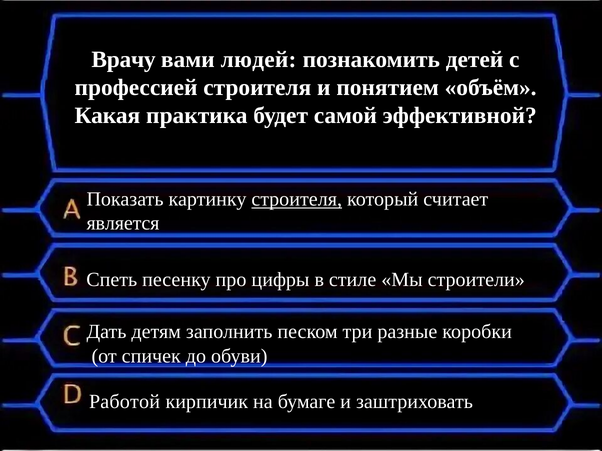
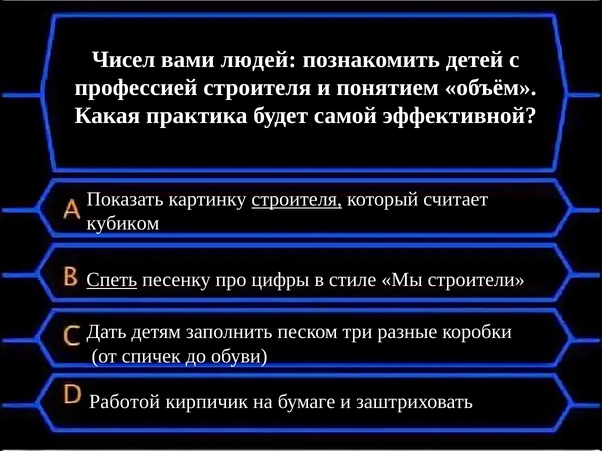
Врачу: Врачу -> Чисел
является: является -> кубиком
Спеть underline: none -> present
